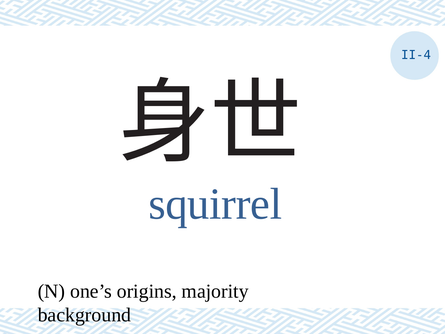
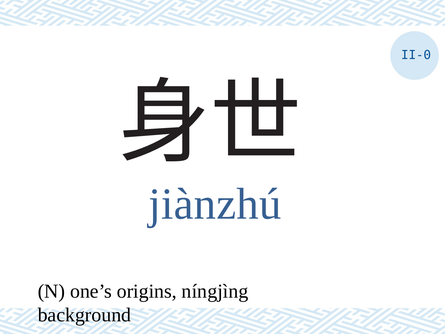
II-4: II-4 -> II-0
squirrel: squirrel -> jiànzhú
majority: majority -> níngjìng
